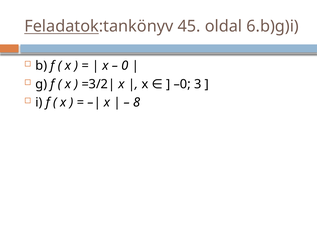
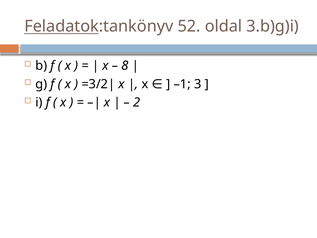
45: 45 -> 52
6.b)g)i: 6.b)g)i -> 3.b)g)i
0: 0 -> 8
–0: –0 -> –1
8: 8 -> 2
